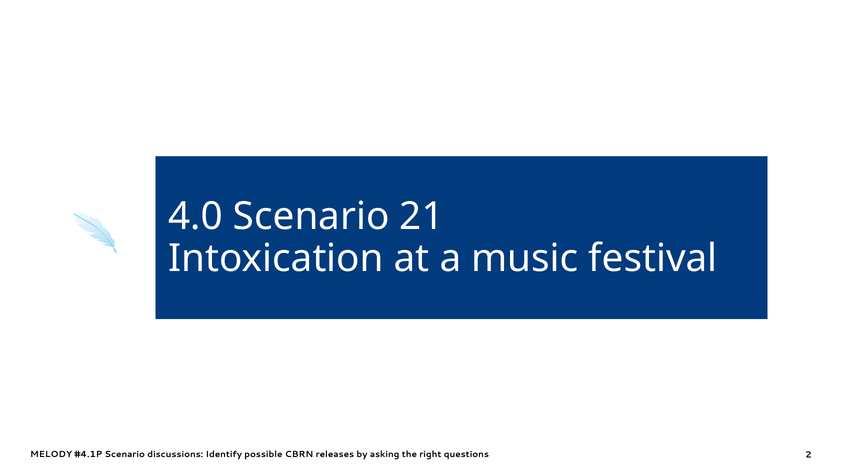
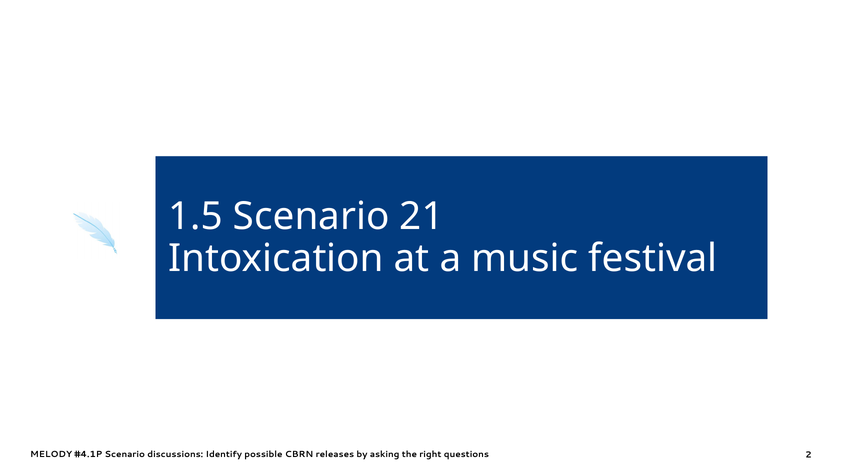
4.0: 4.0 -> 1.5
